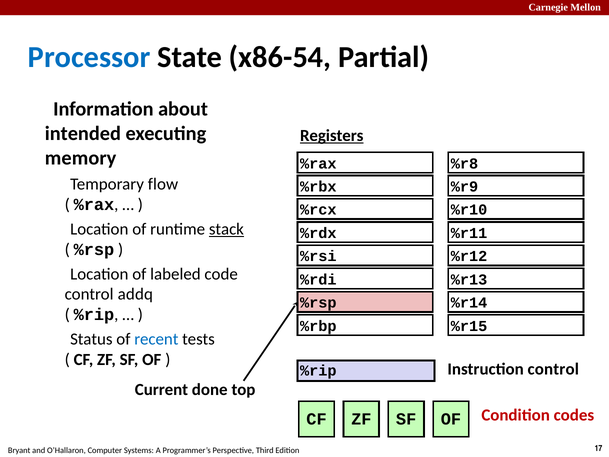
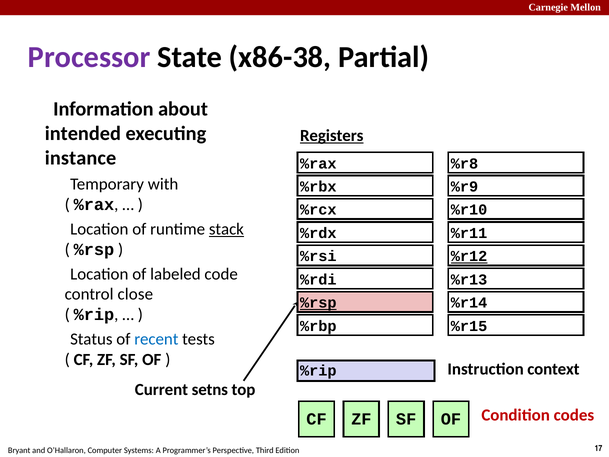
Processor colour: blue -> purple
x86-54: x86-54 -> x86-38
memory: memory -> instance
flow: flow -> with
%r12 underline: none -> present
addq: addq -> close
%rsp at (318, 303) underline: none -> present
Instruction control: control -> context
done: done -> setns
